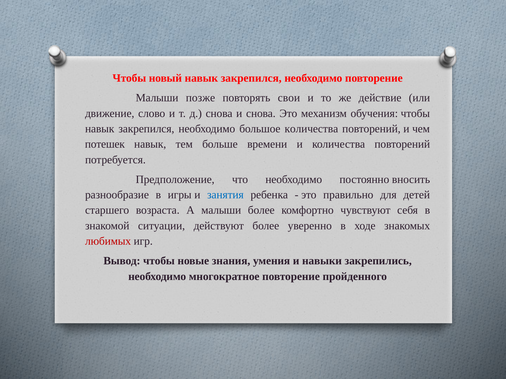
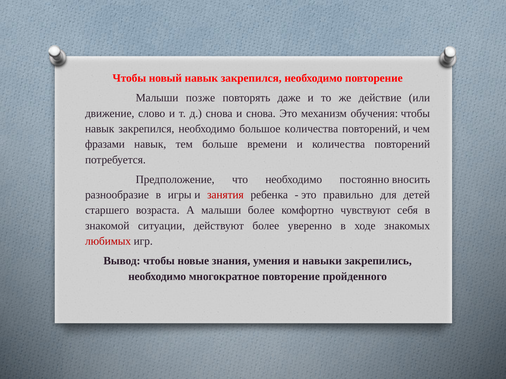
свои: свои -> даже
потешек: потешек -> фразами
занятия colour: blue -> red
